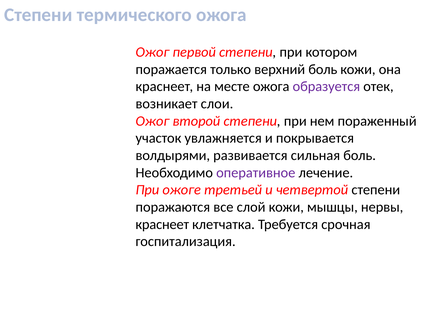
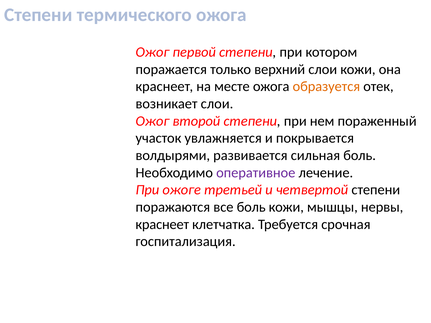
верхний боль: боль -> слои
образуется colour: purple -> orange
все слой: слой -> боль
